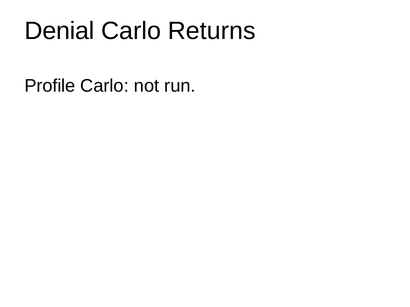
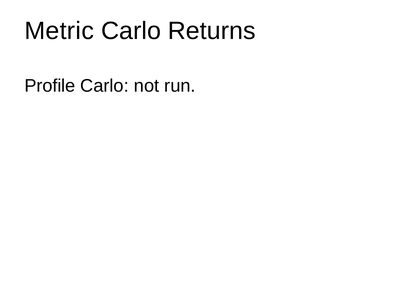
Denial: Denial -> Metric
